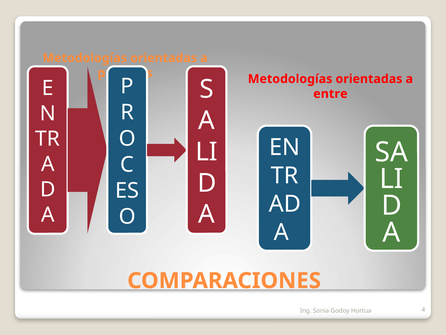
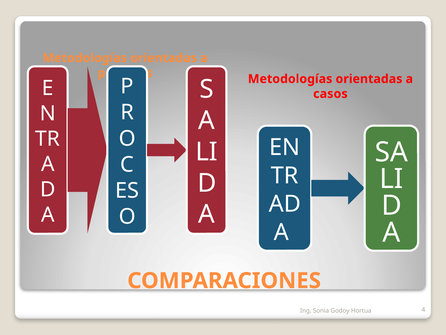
entre: entre -> casos
